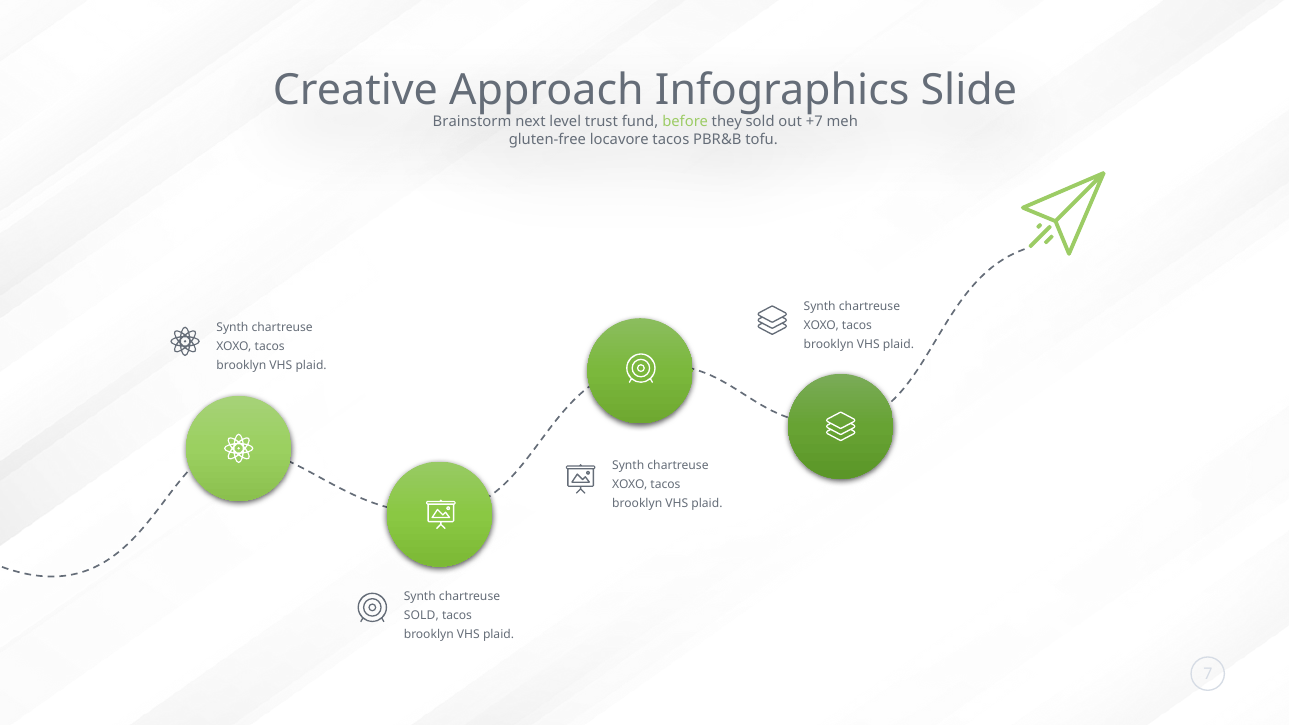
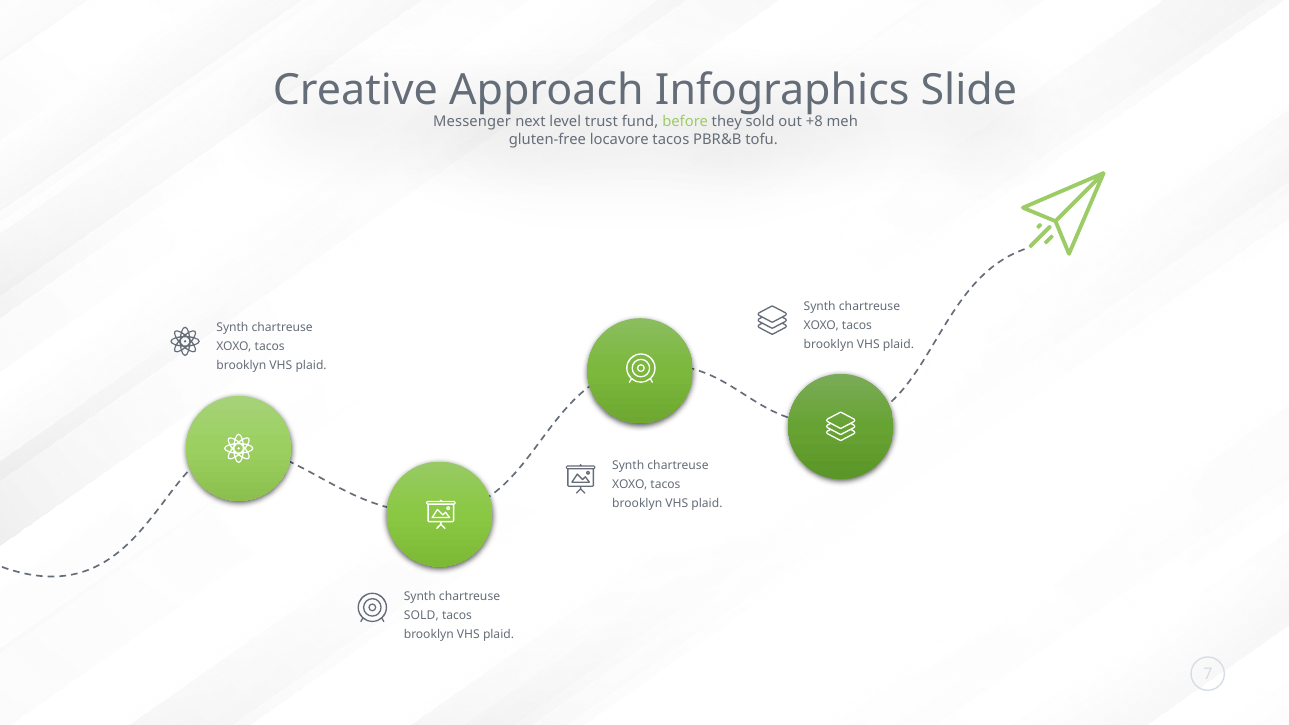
Brainstorm: Brainstorm -> Messenger
+7: +7 -> +8
